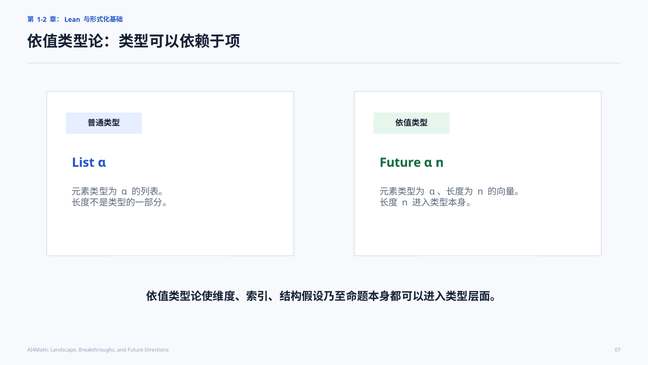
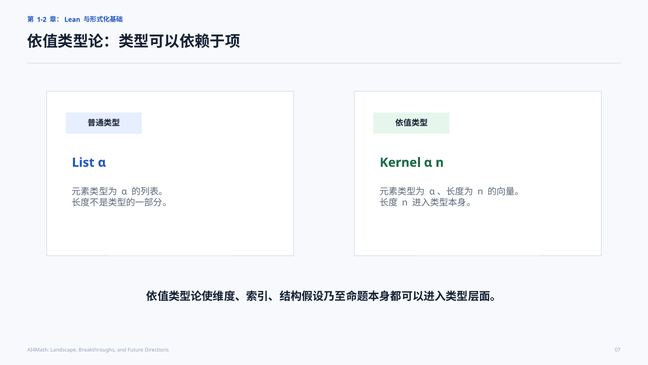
Future at (400, 162): Future -> Kernel
